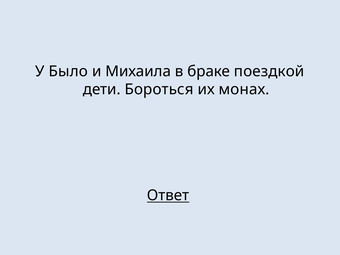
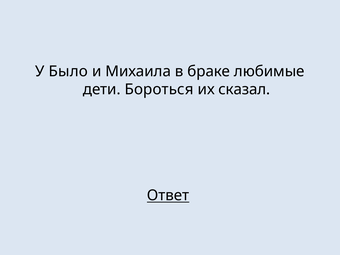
поездкой: поездкой -> любимые
монах: монах -> сказал
